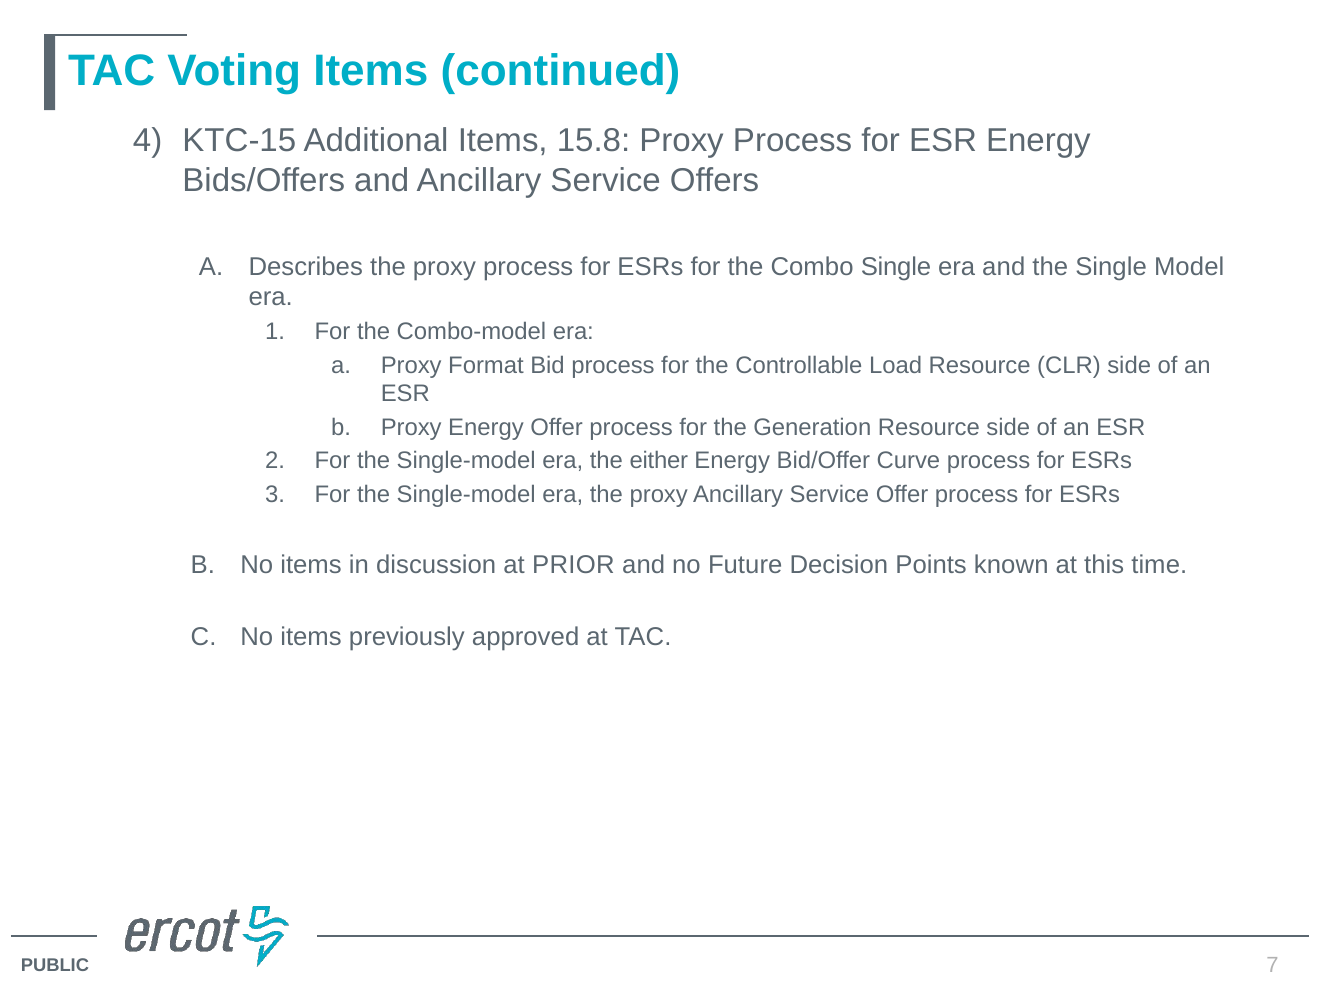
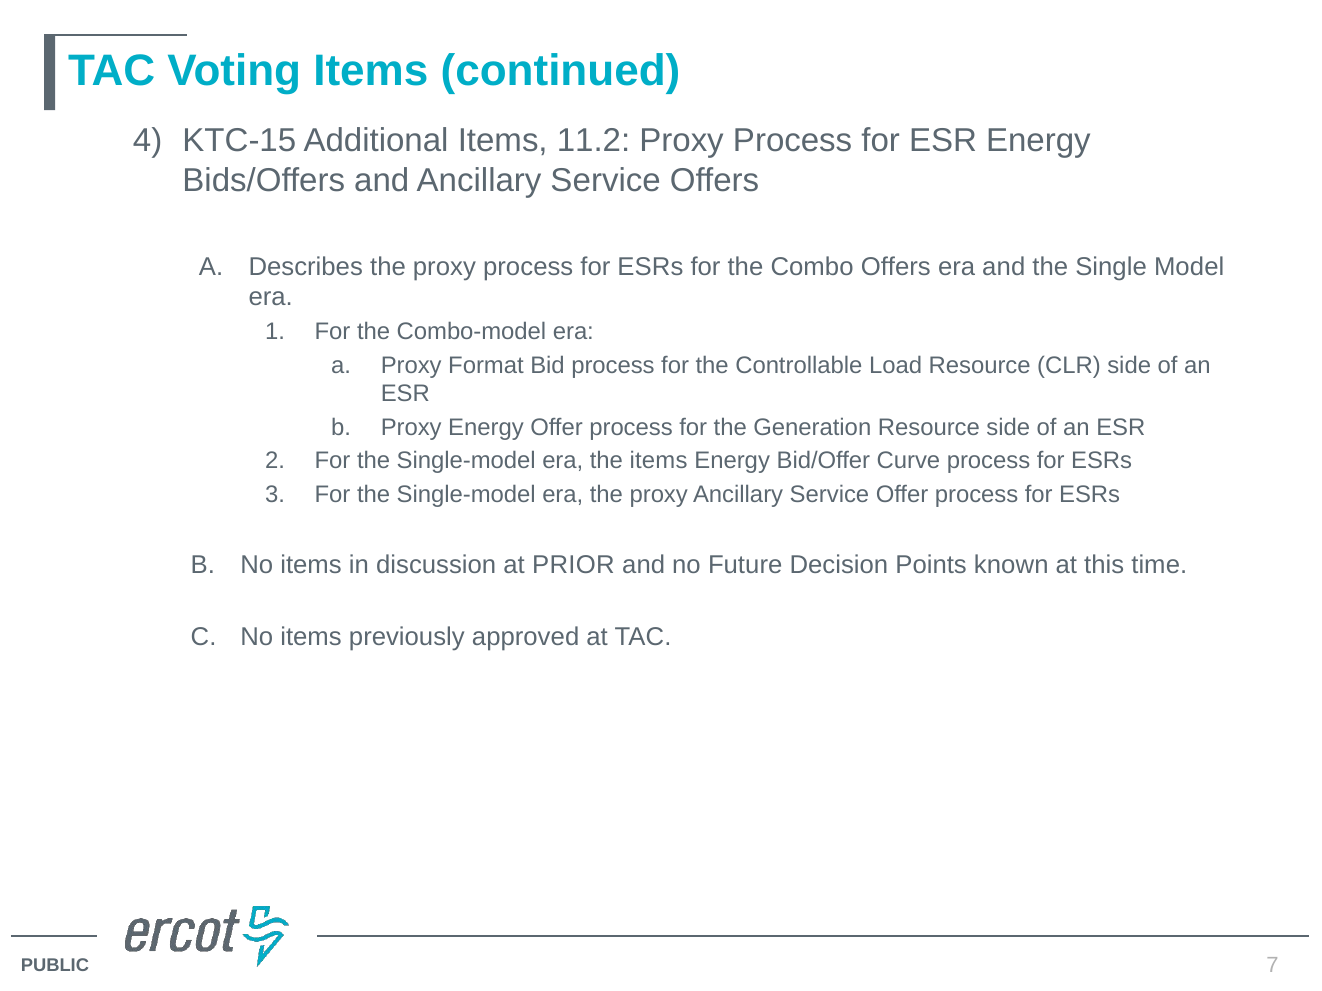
15.8: 15.8 -> 11.2
Combo Single: Single -> Offers
the either: either -> items
